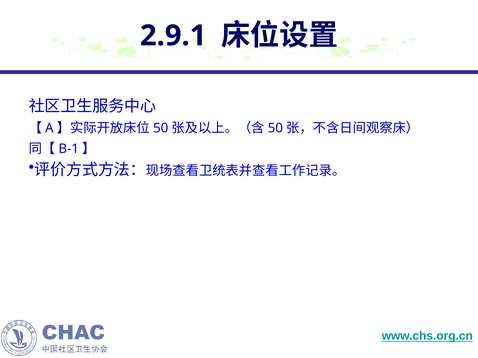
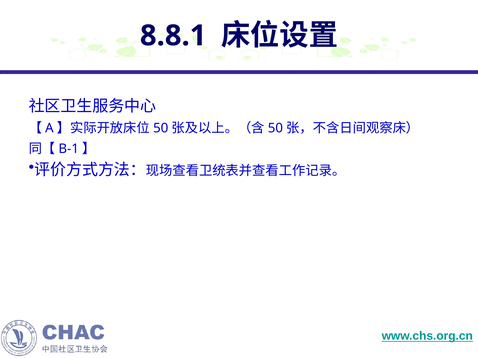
2.9.1: 2.9.1 -> 8.8.1
